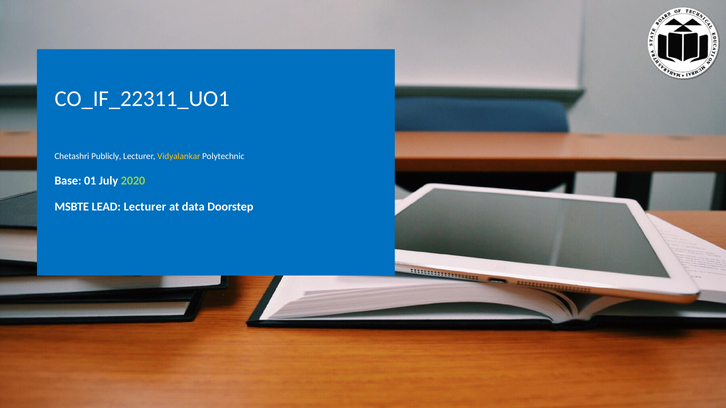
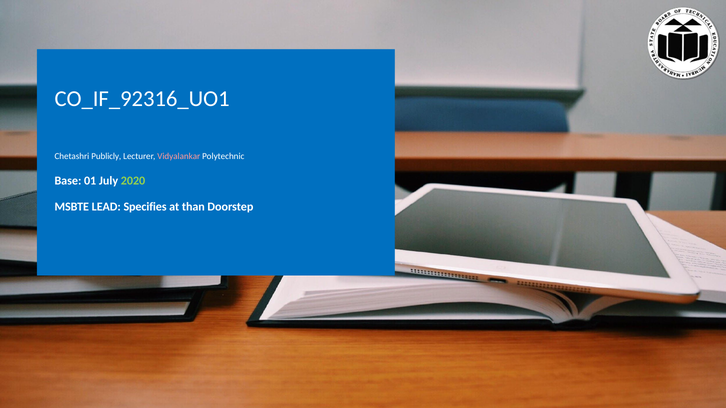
CO_IF_22311_UO1: CO_IF_22311_UO1 -> CO_IF_92316_UO1
Vidyalankar colour: yellow -> pink
LEAD Lecturer: Lecturer -> Specifies
data: data -> than
